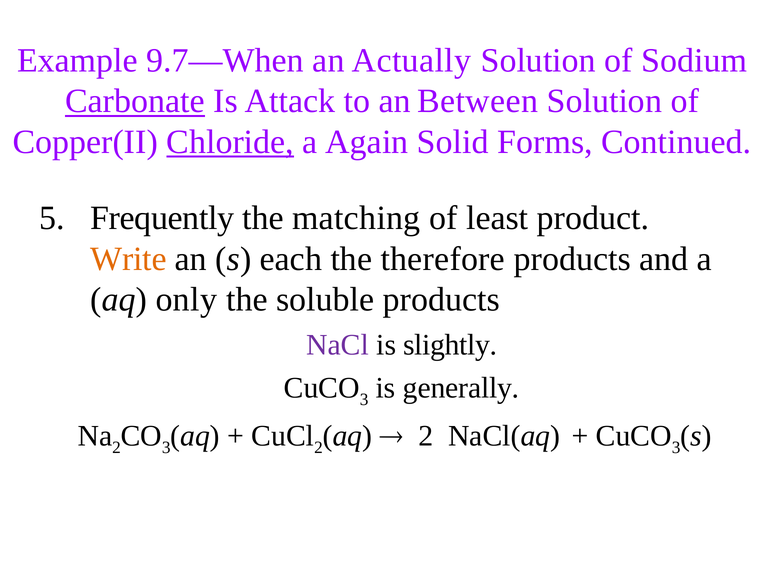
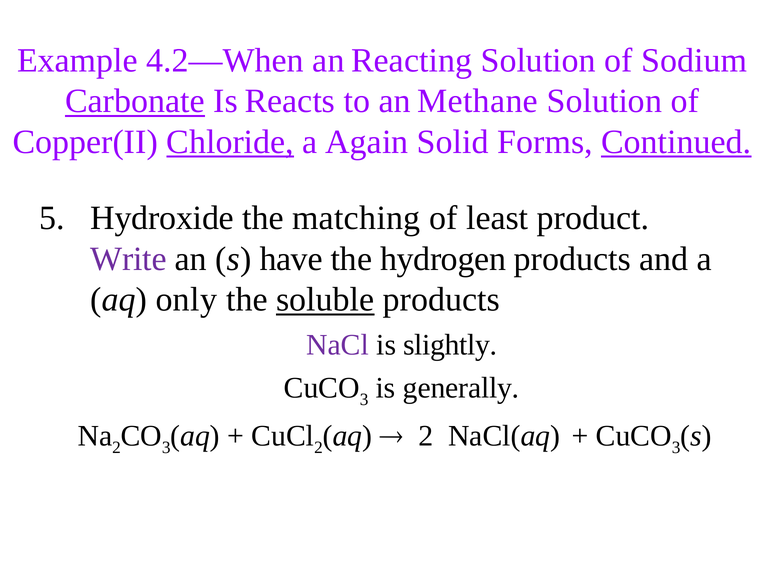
9.7—When: 9.7—When -> 4.2—When
Actually: Actually -> Reacting
Attack: Attack -> Reacts
Between: Between -> Methane
Continued underline: none -> present
Frequently: Frequently -> Hydroxide
Write colour: orange -> purple
each: each -> have
therefore: therefore -> hydrogen
soluble underline: none -> present
